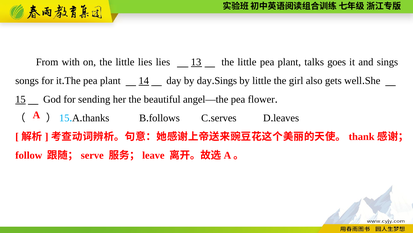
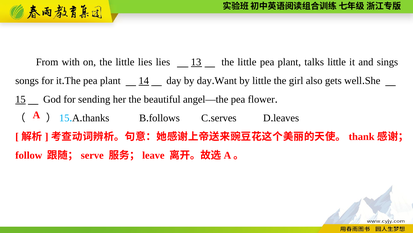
talks goes: goes -> little
Sings at (226, 80): Sings -> Want
